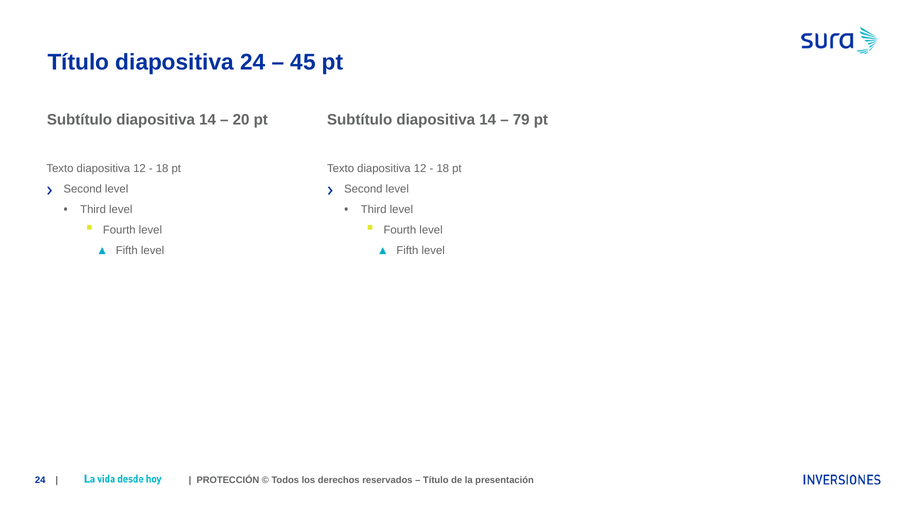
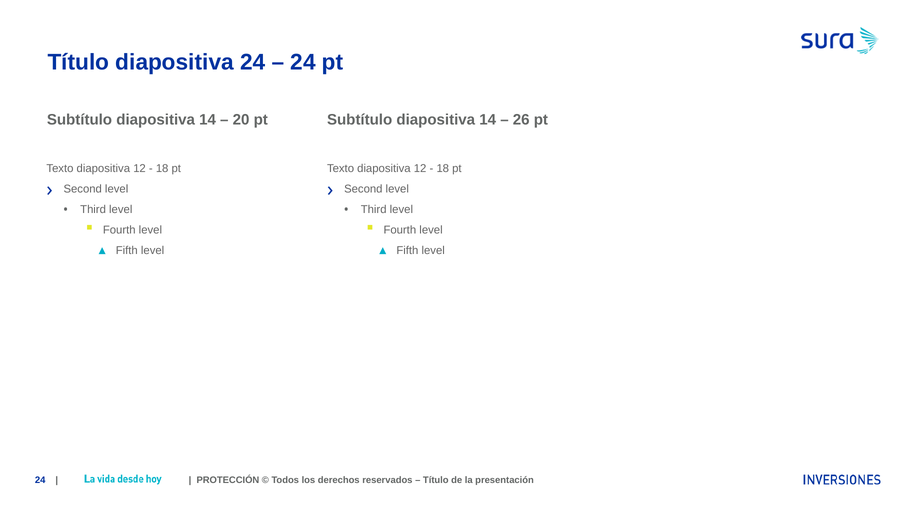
45 at (303, 62): 45 -> 24
79: 79 -> 26
